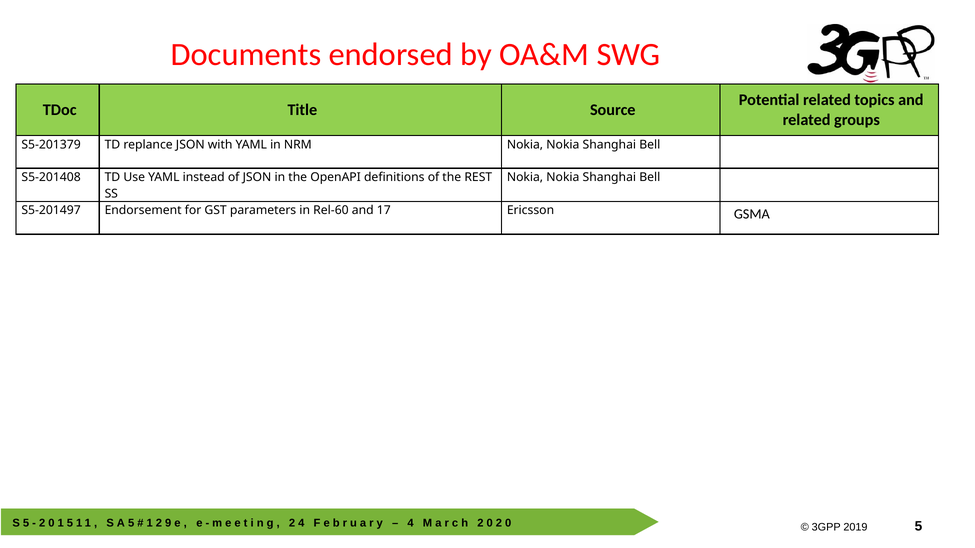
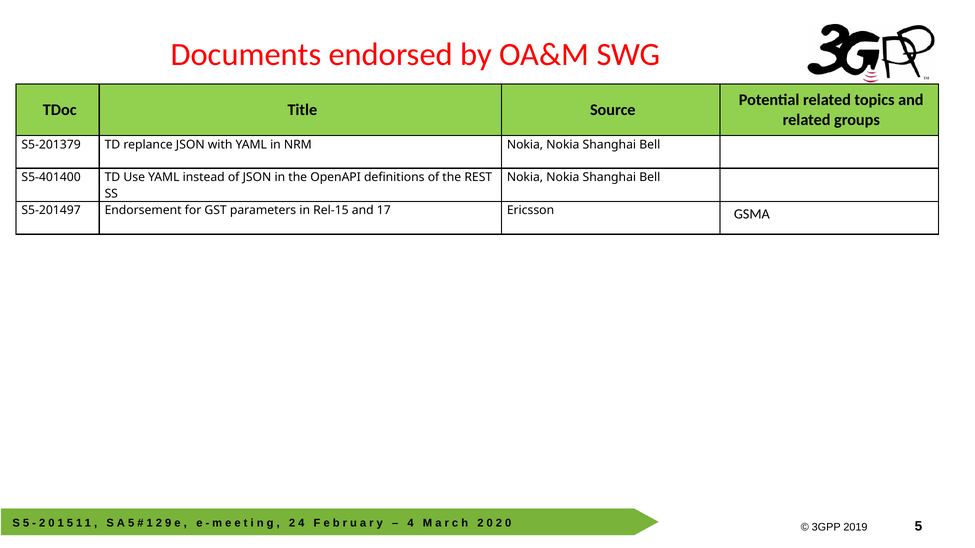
S5-201408: S5-201408 -> S5-401400
Rel-60: Rel-60 -> Rel-15
